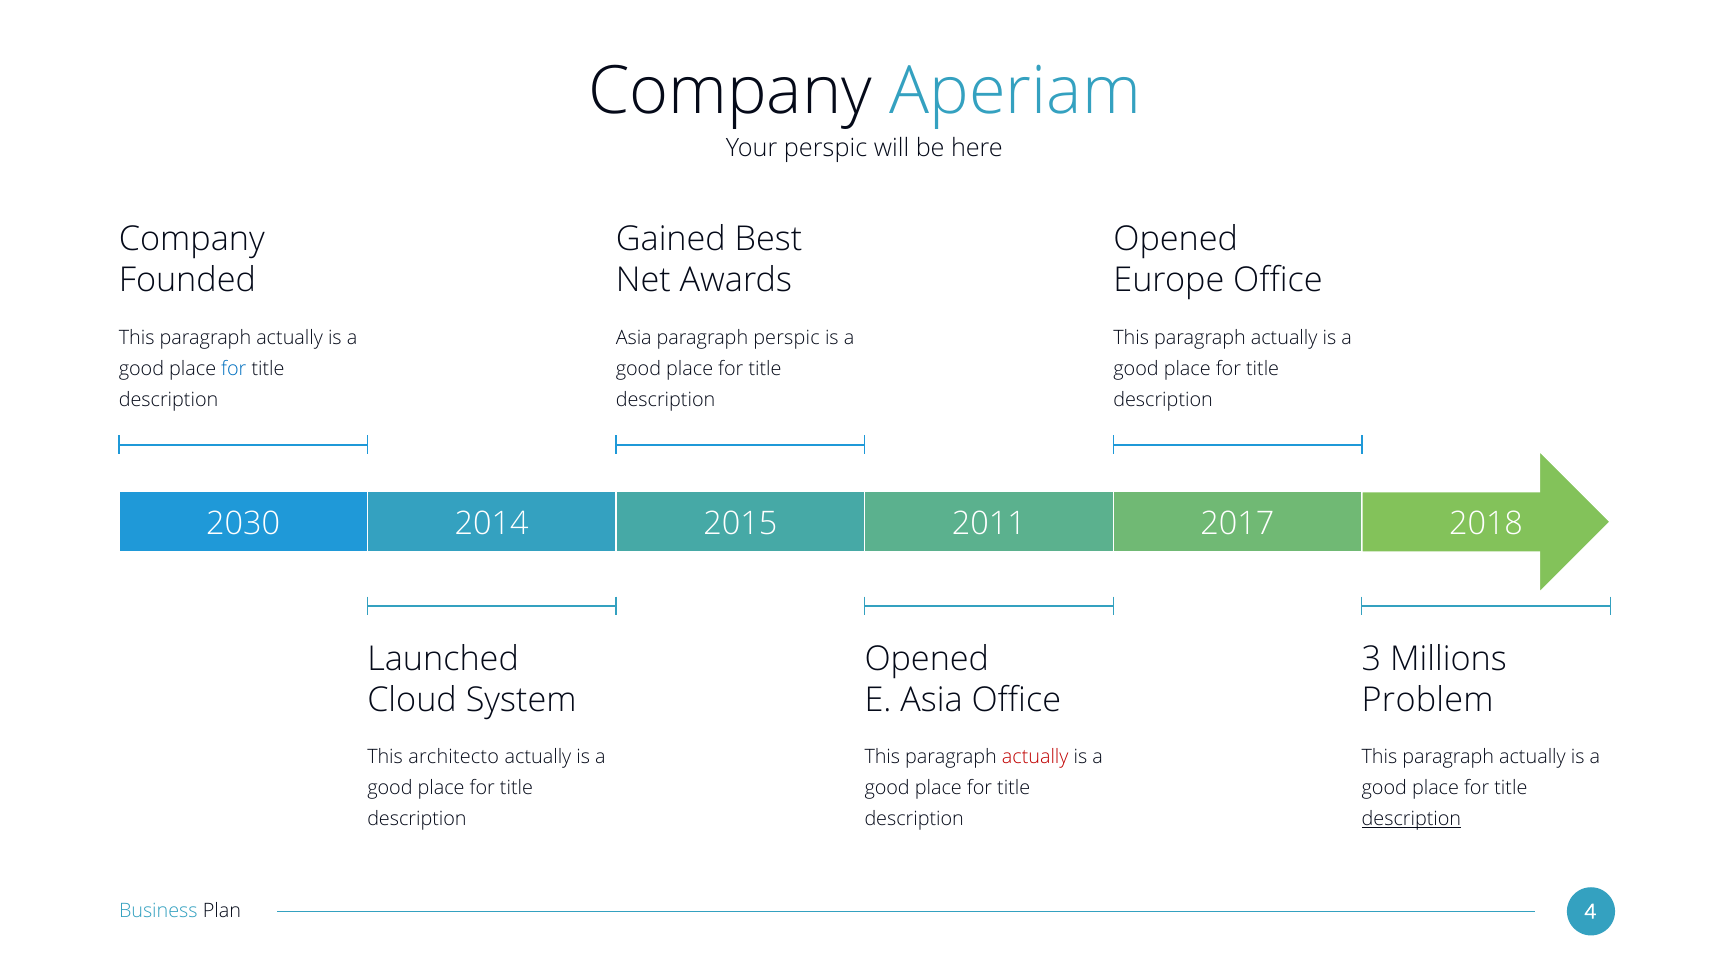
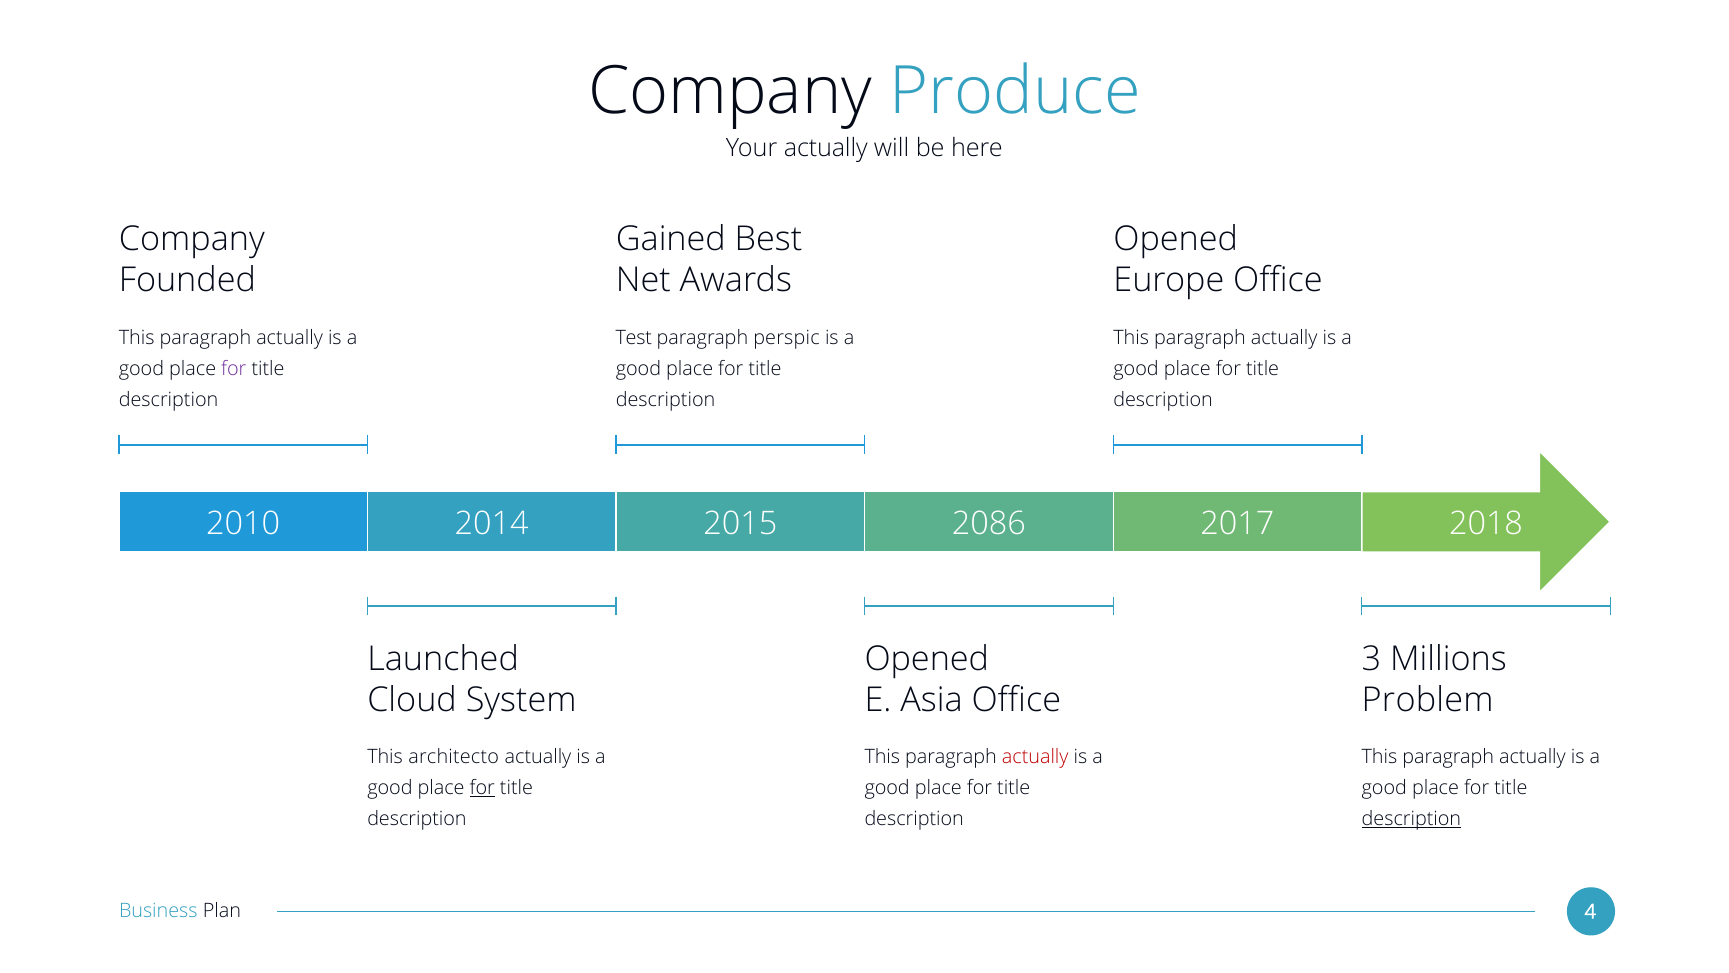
Aperiam: Aperiam -> Produce
Your perspic: perspic -> actually
Asia at (634, 338): Asia -> Test
for at (234, 369) colour: blue -> purple
2030: 2030 -> 2010
2011: 2011 -> 2086
for at (482, 788) underline: none -> present
